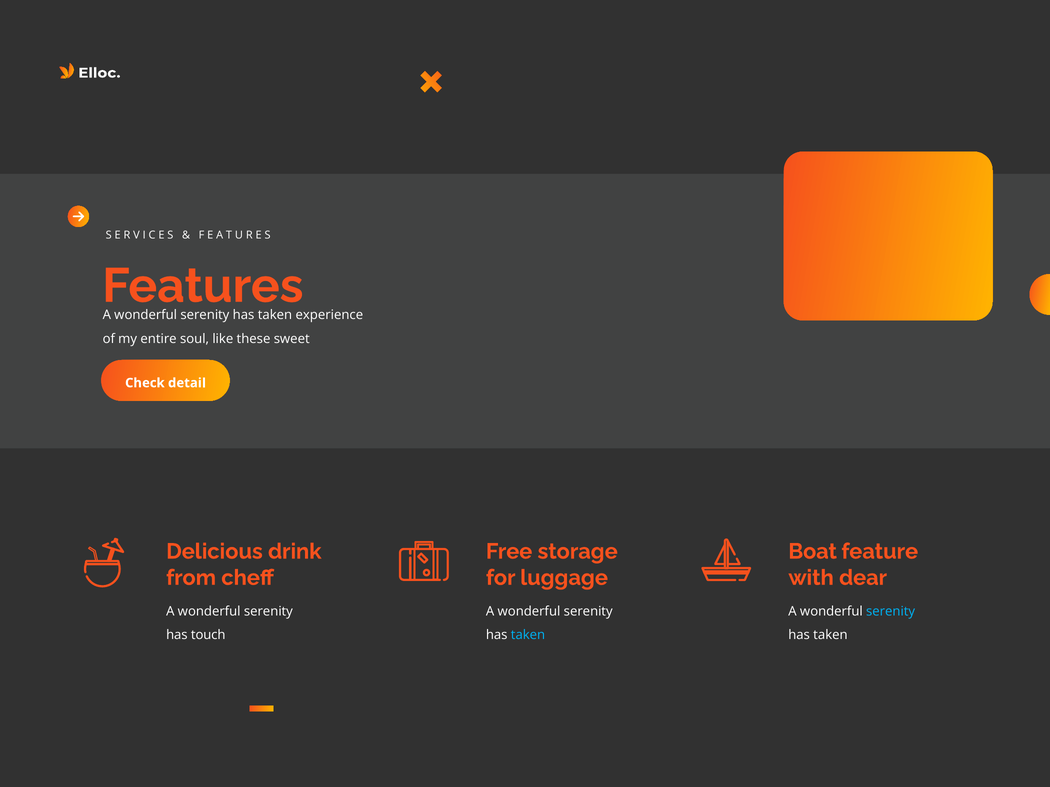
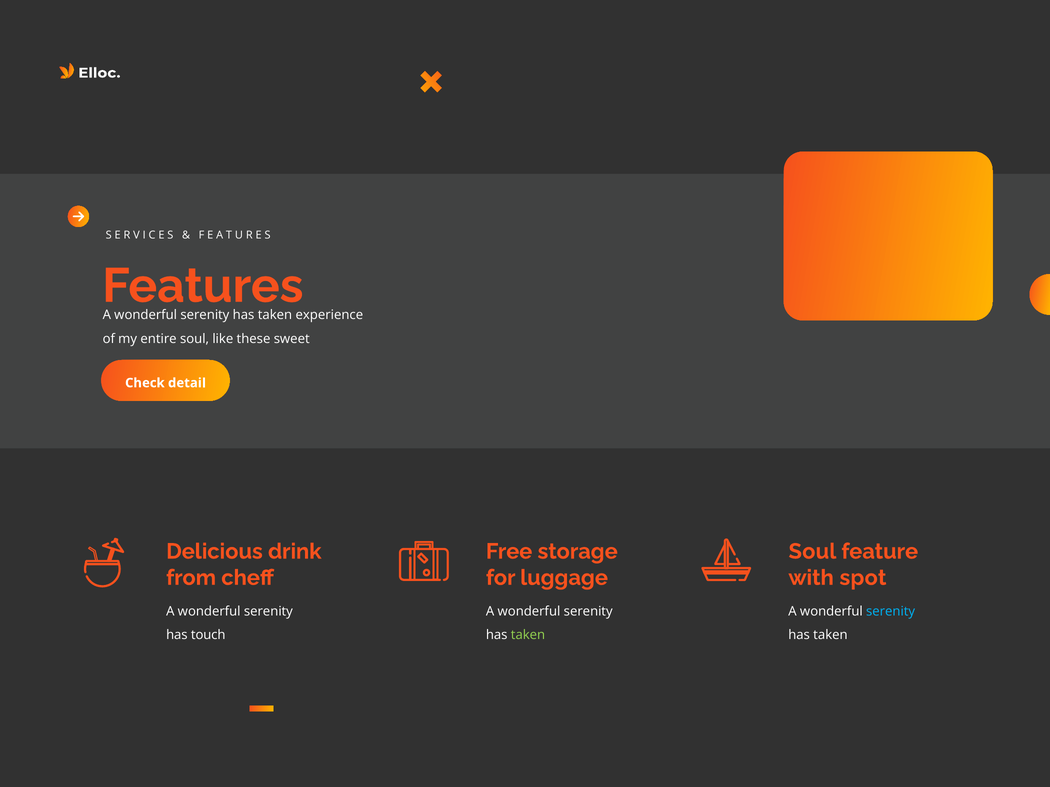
Boat at (813, 552): Boat -> Soul
dear: dear -> spot
taken at (528, 635) colour: light blue -> light green
